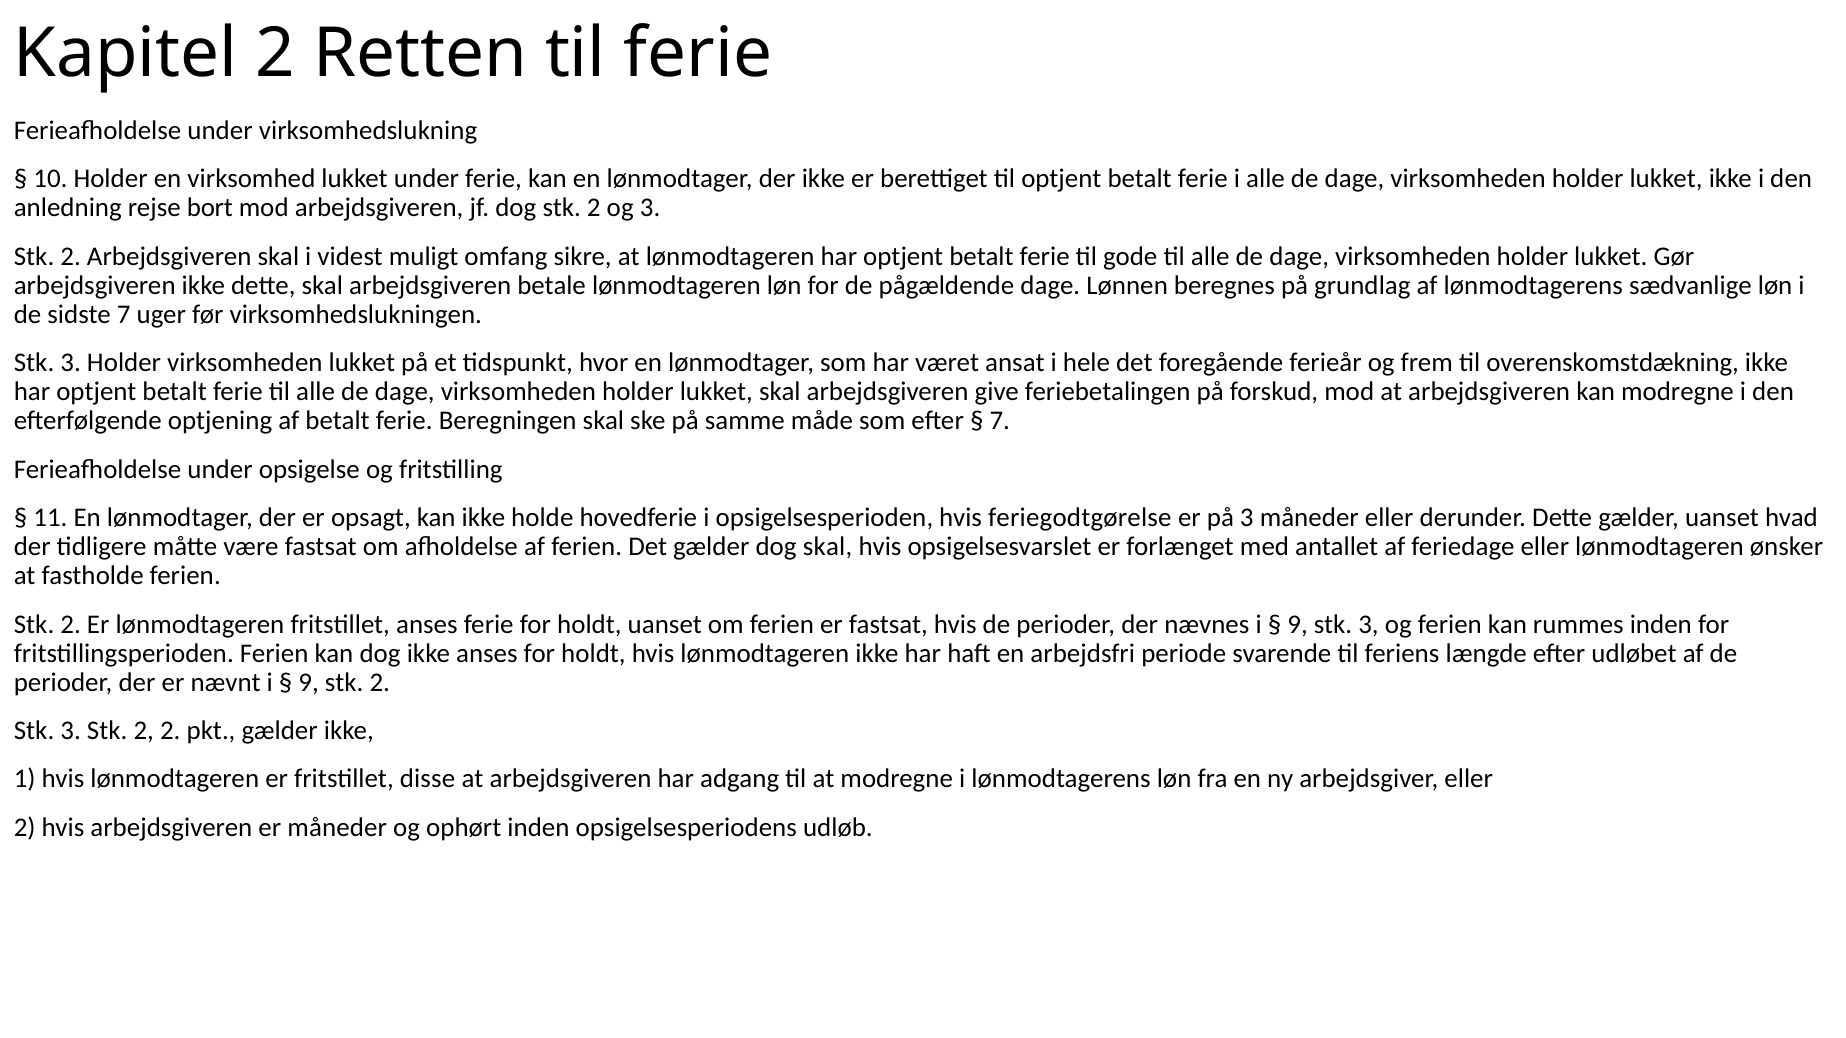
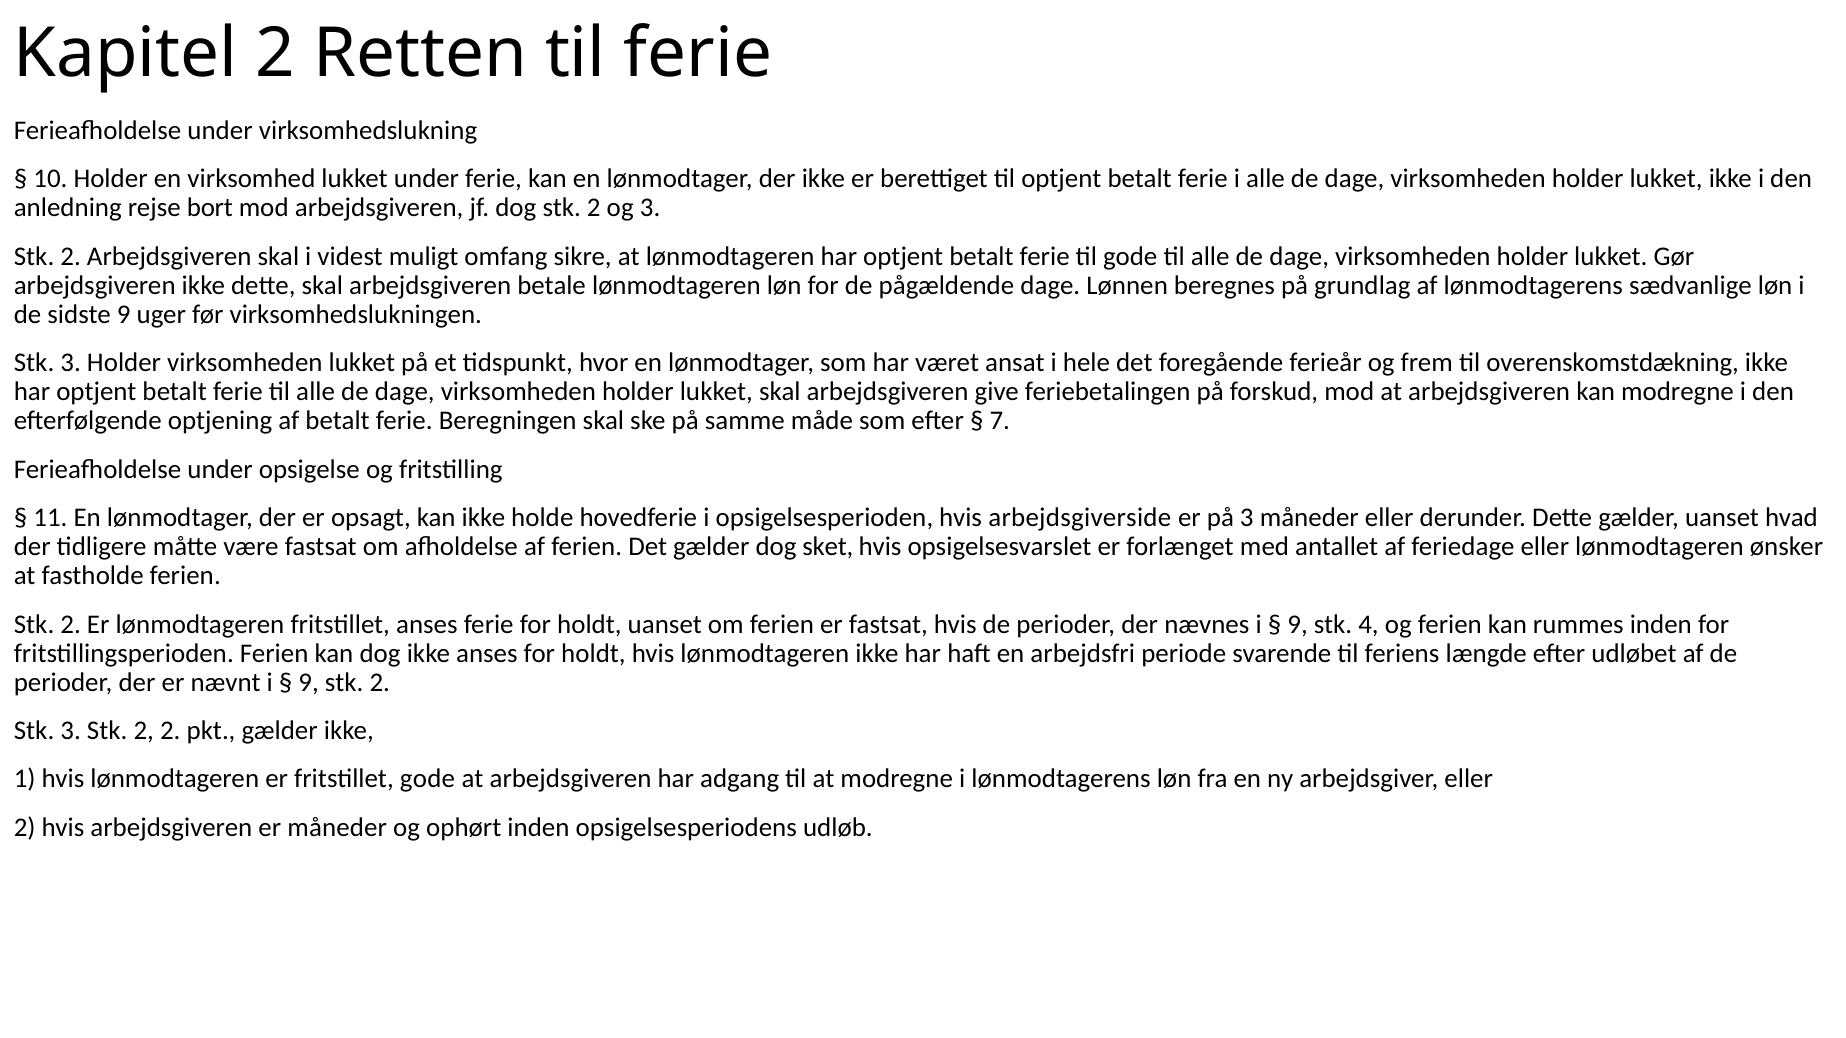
sidste 7: 7 -> 9
feriegodtgørelse: feriegodtgørelse -> arbejdsgiverside
dog skal: skal -> sket
9 stk 3: 3 -> 4
fritstillet disse: disse -> gode
